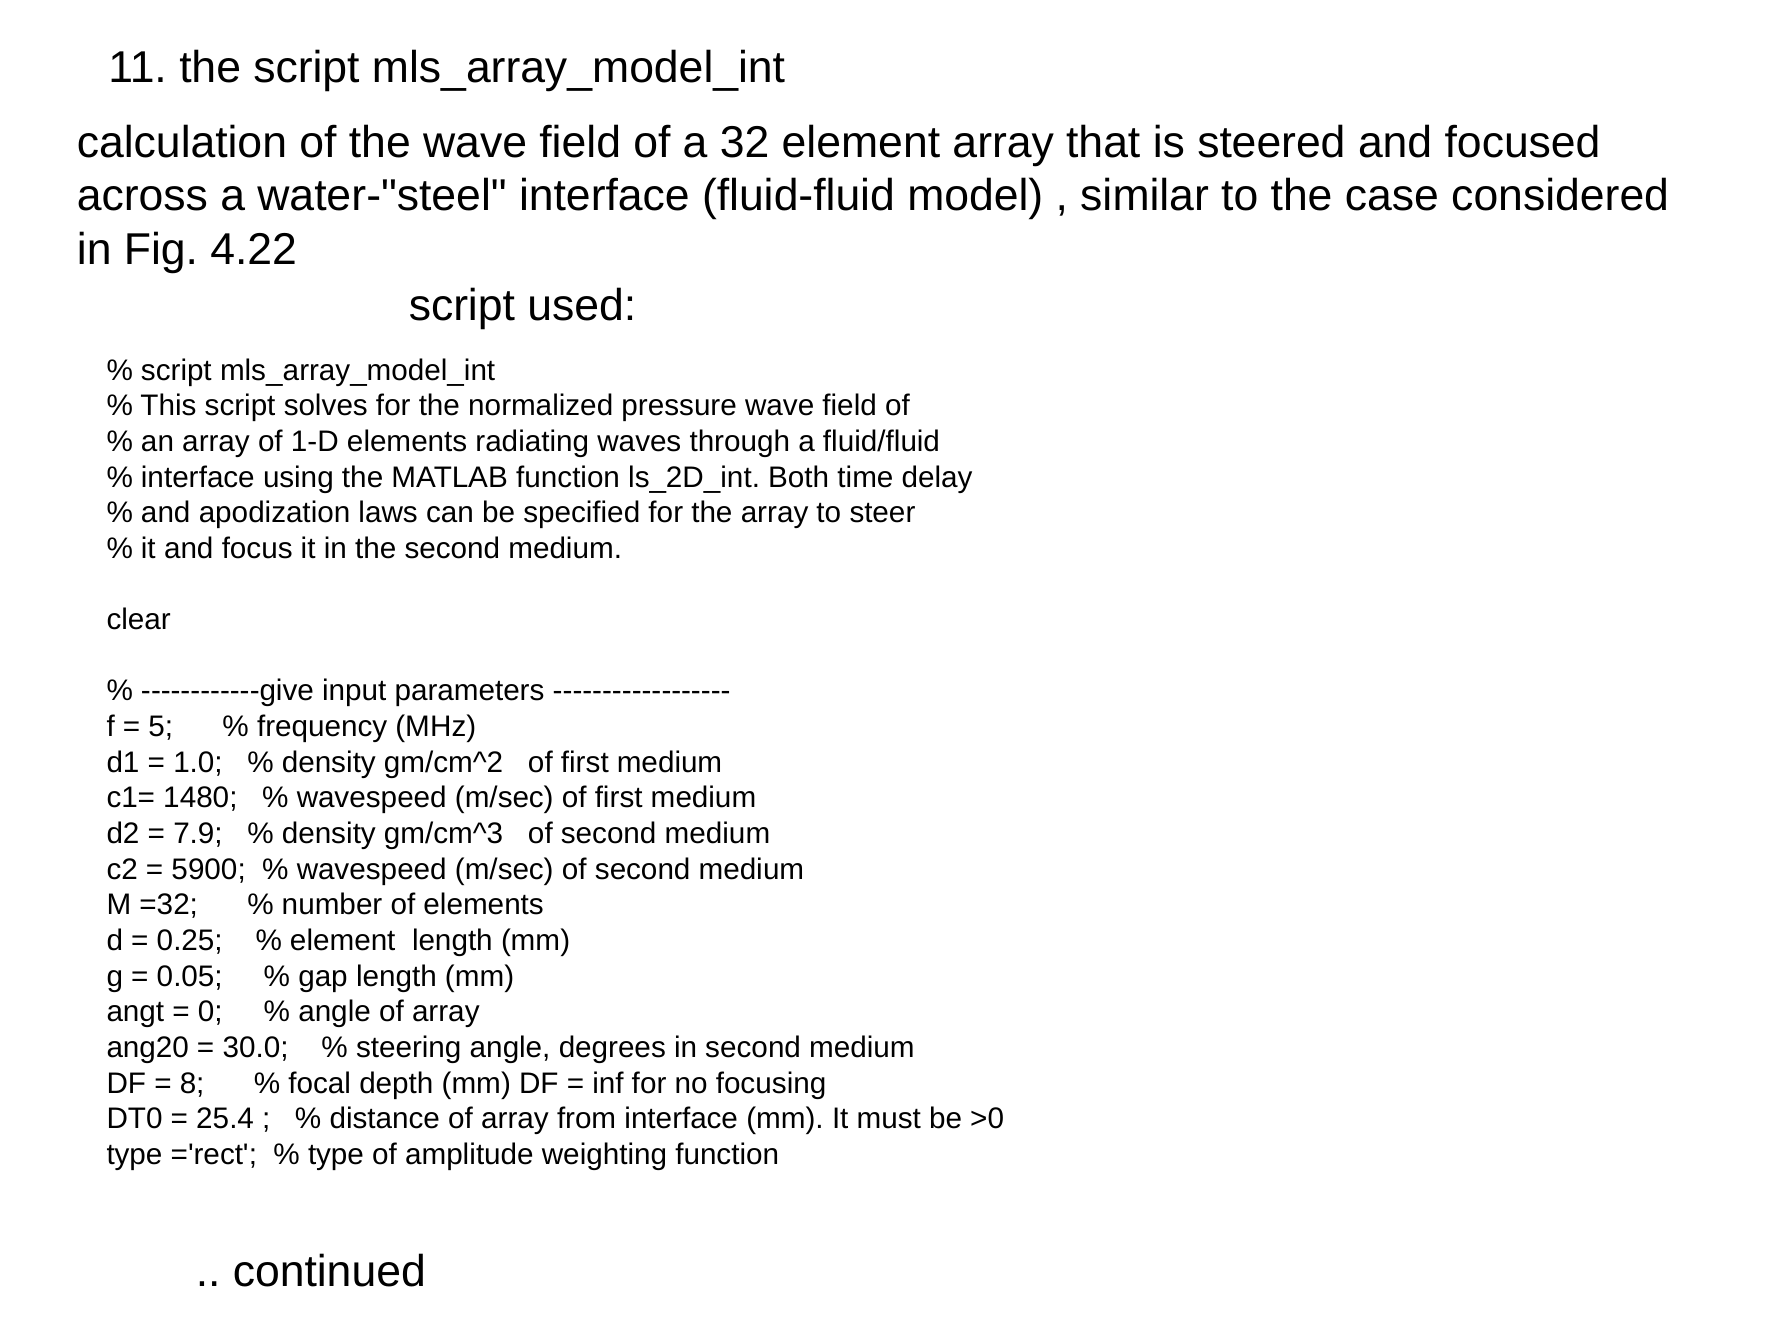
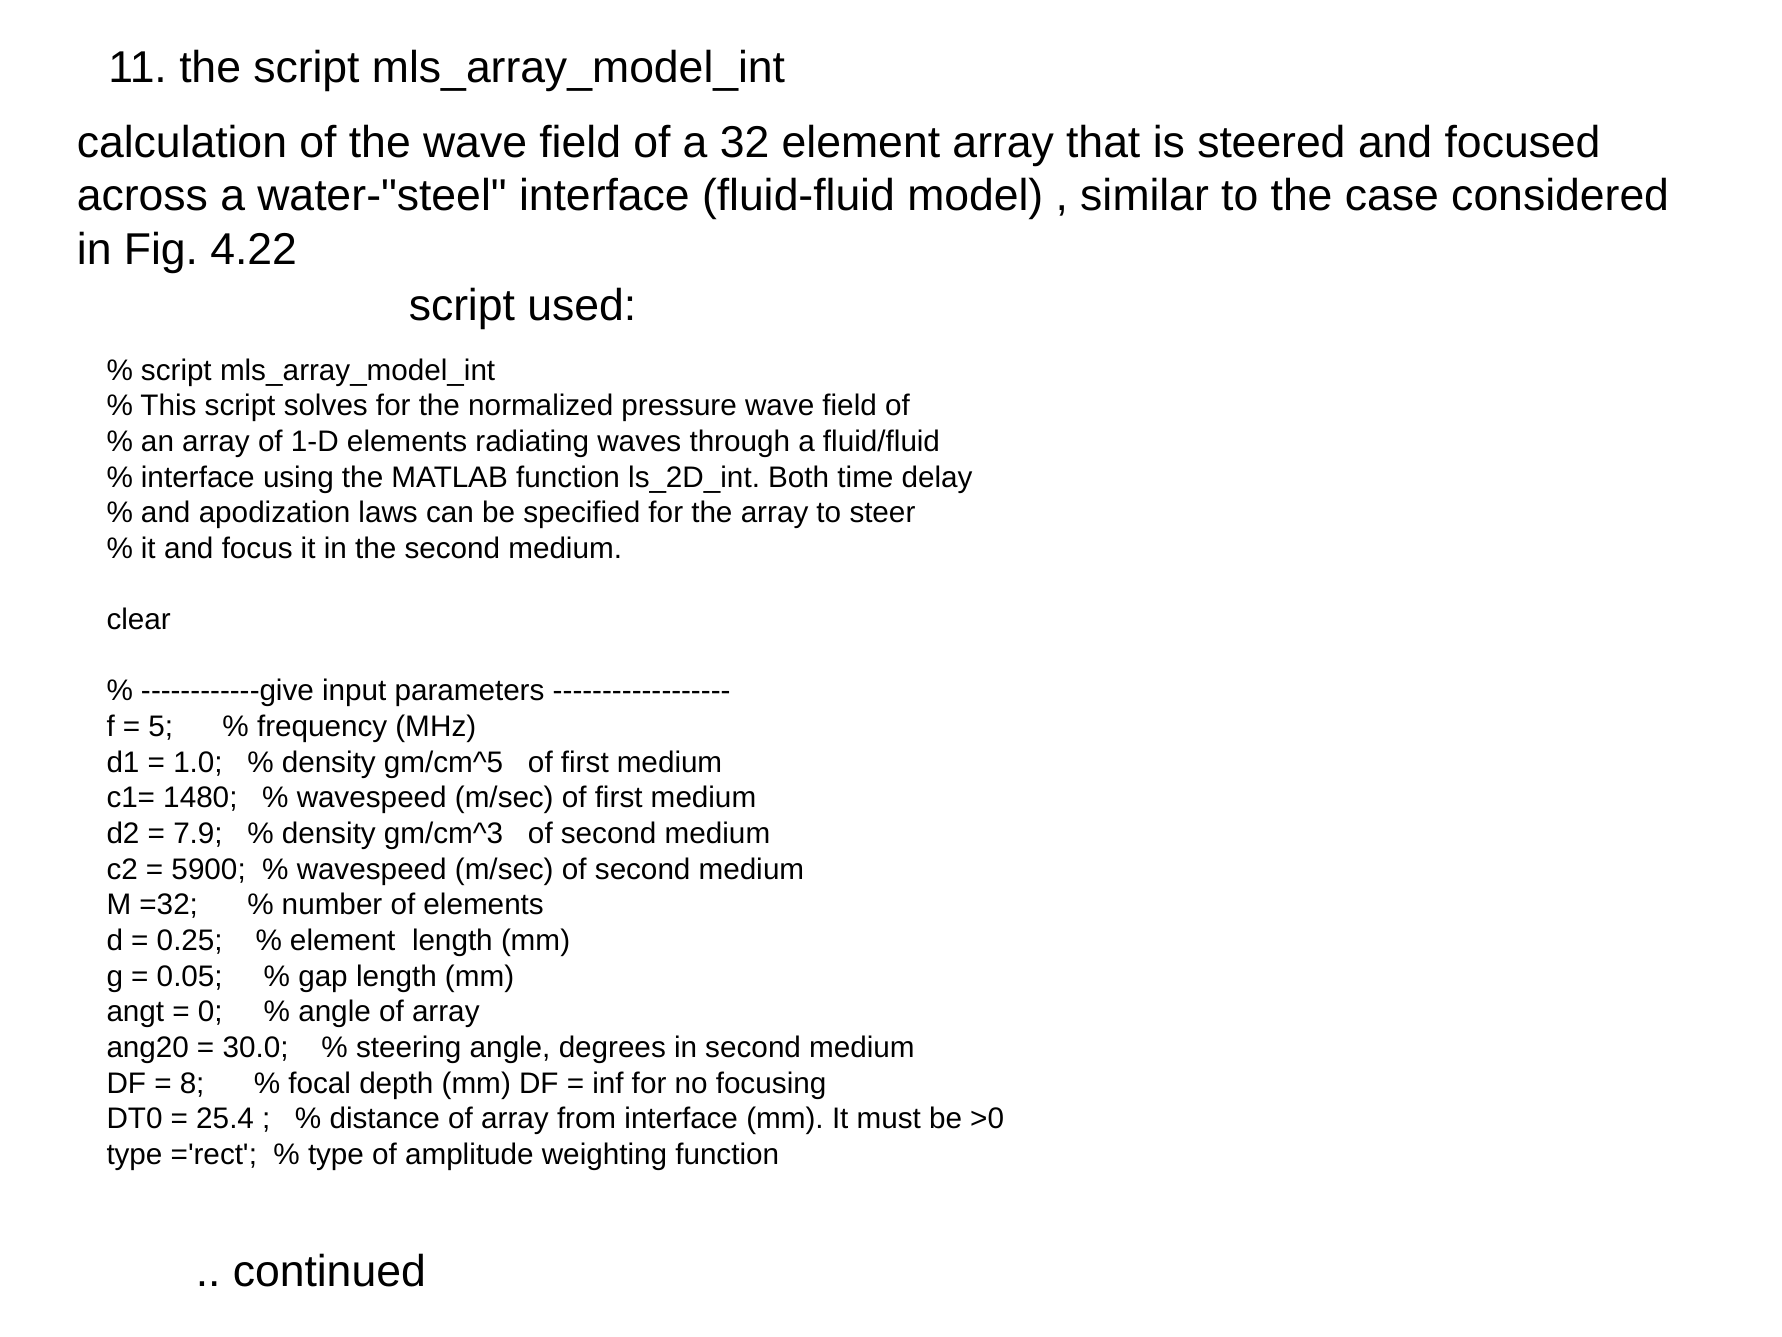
gm/cm^2: gm/cm^2 -> gm/cm^5
